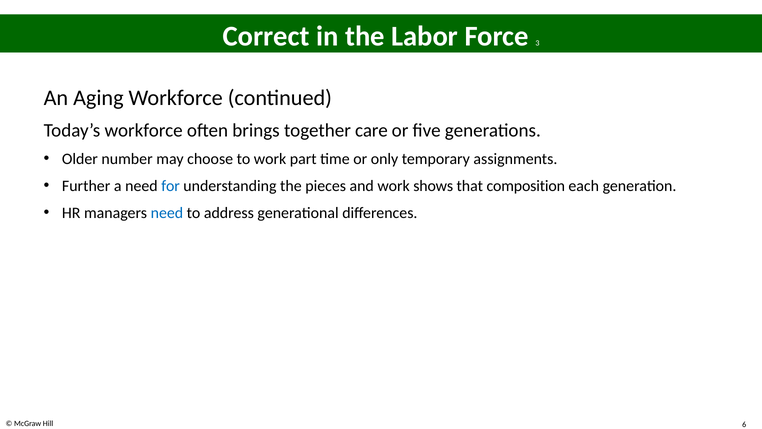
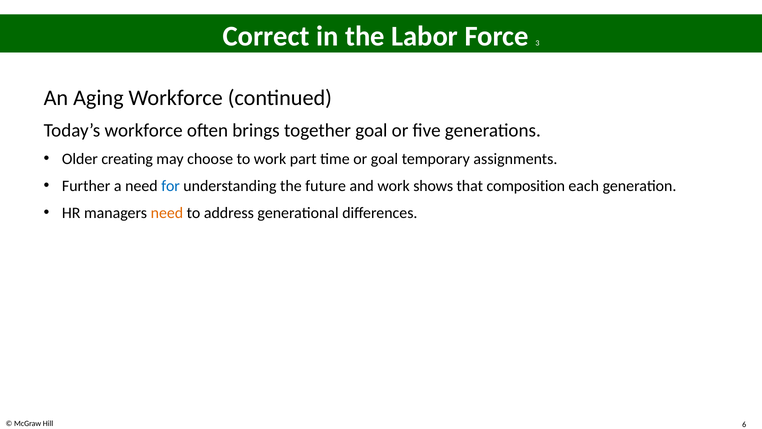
together care: care -> goal
number: number -> creating
or only: only -> goal
pieces: pieces -> future
need at (167, 213) colour: blue -> orange
